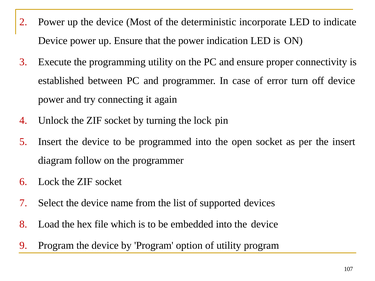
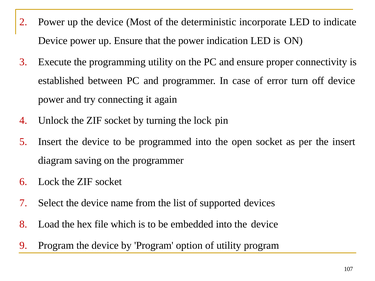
follow: follow -> saving
